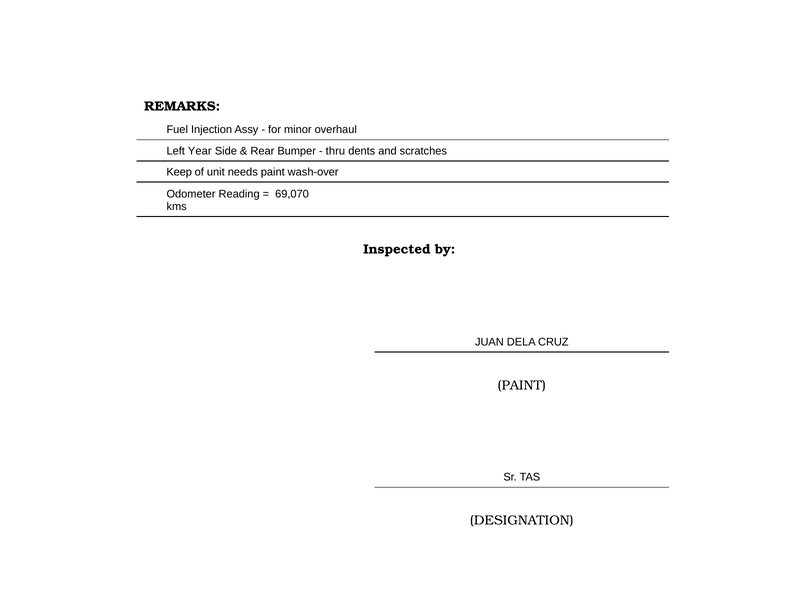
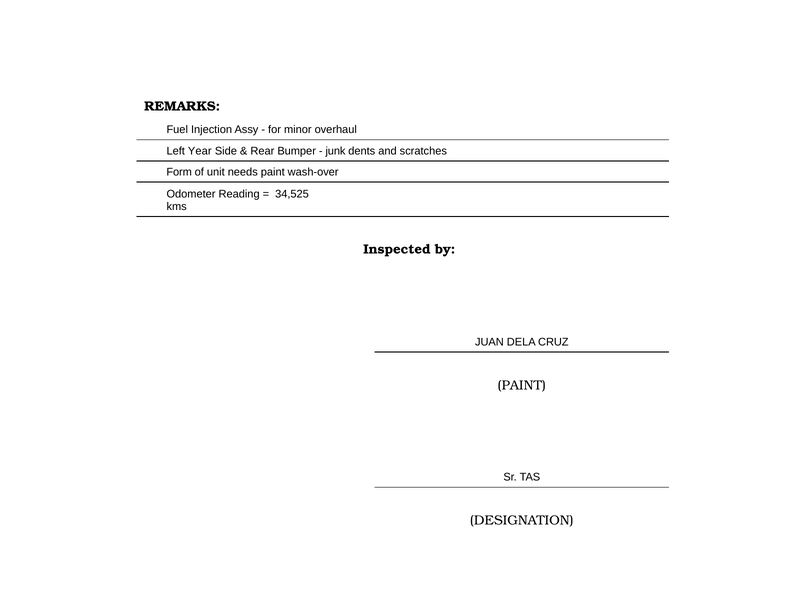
thru: thru -> junk
Keep: Keep -> Form
69,070: 69,070 -> 34,525
